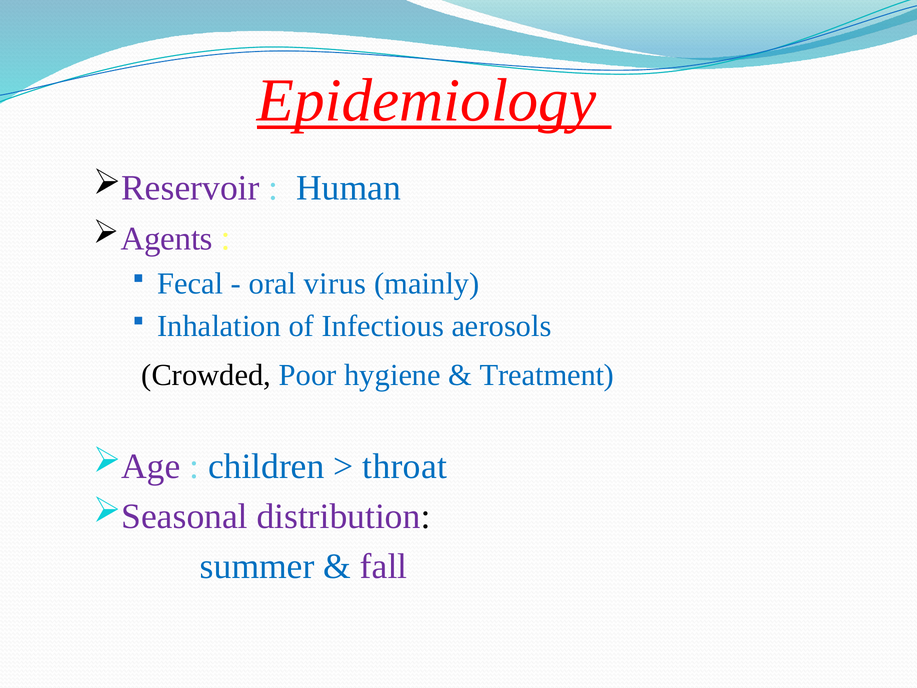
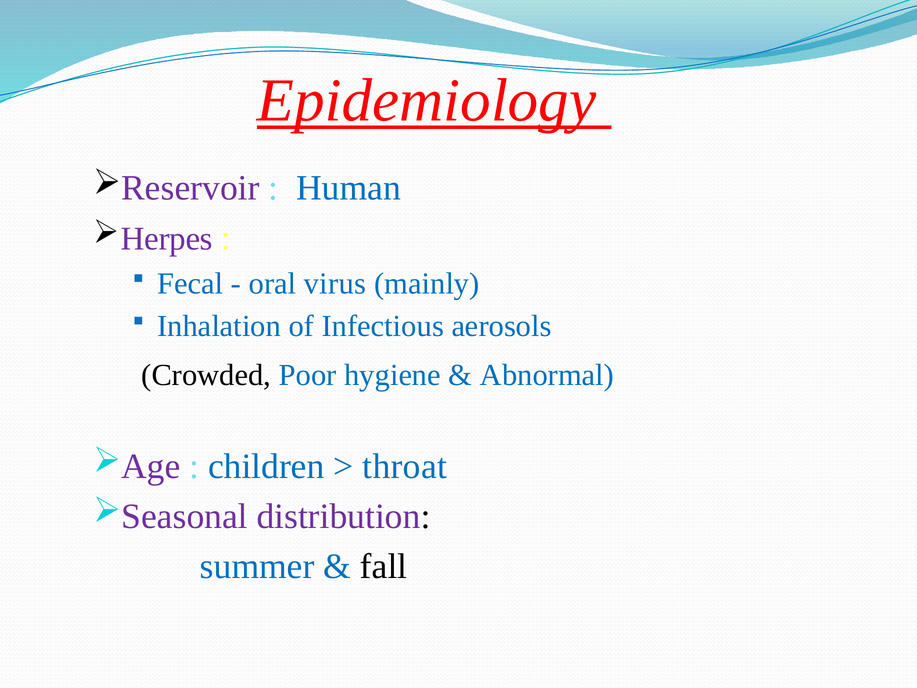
Agents: Agents -> Herpes
Treatment: Treatment -> Abnormal
fall colour: purple -> black
